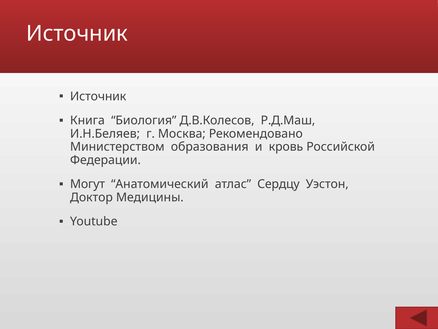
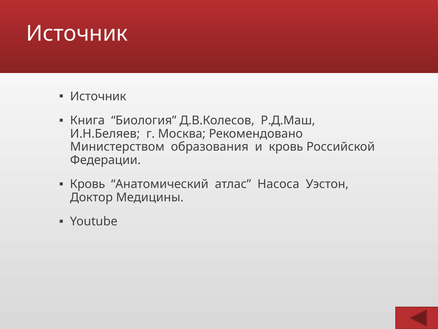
Могут at (88, 184): Могут -> Кровь
Сердцу: Сердцу -> Насоса
